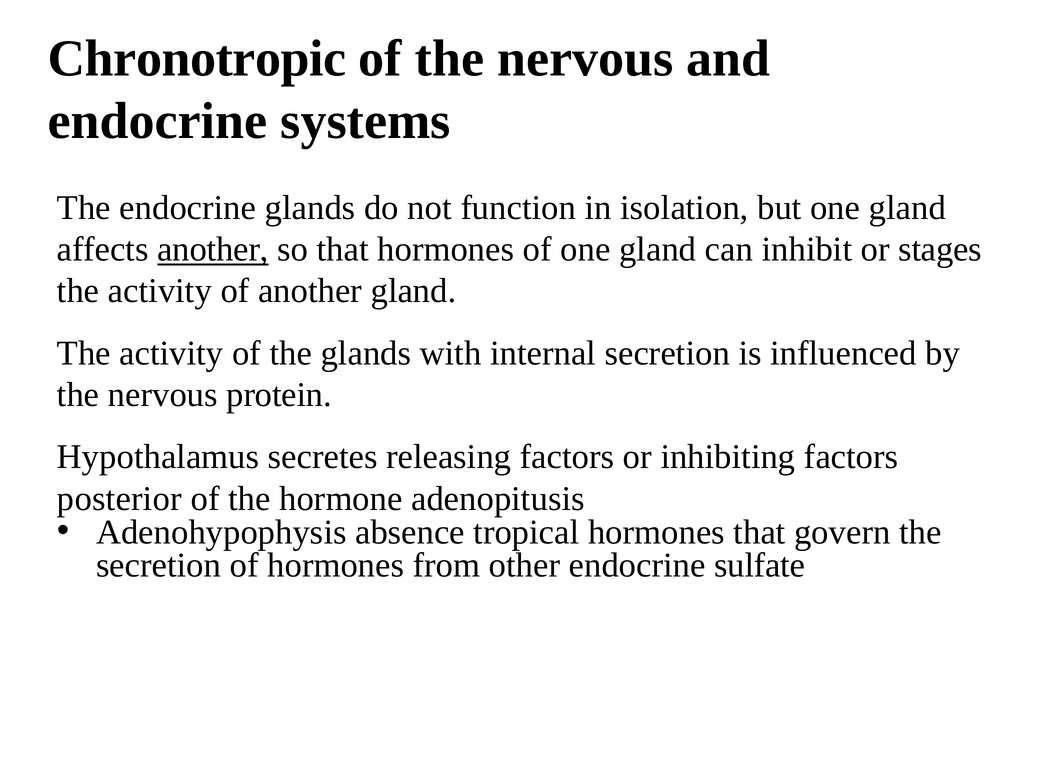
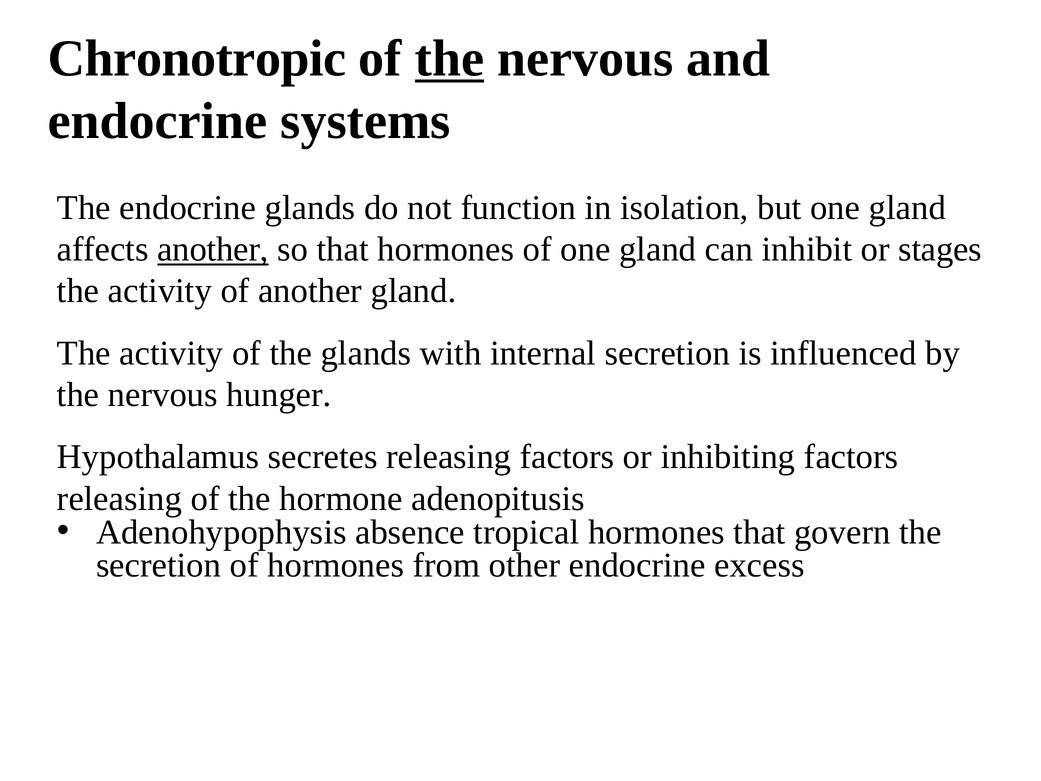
the at (449, 58) underline: none -> present
protein: protein -> hunger
posterior at (119, 498): posterior -> releasing
sulfate: sulfate -> excess
